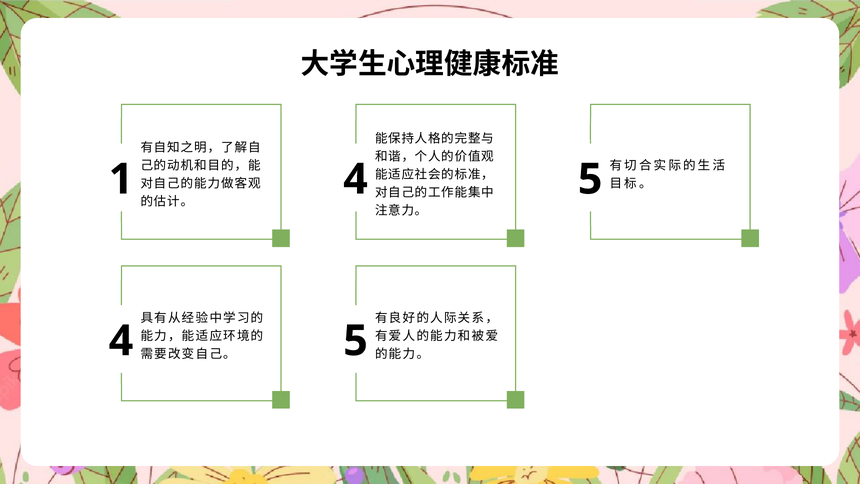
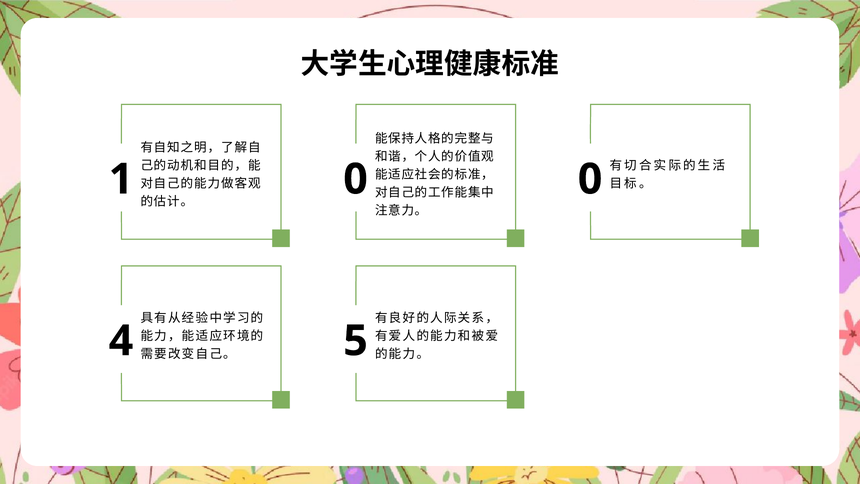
4 at (356, 179): 4 -> 0
5 at (590, 179): 5 -> 0
